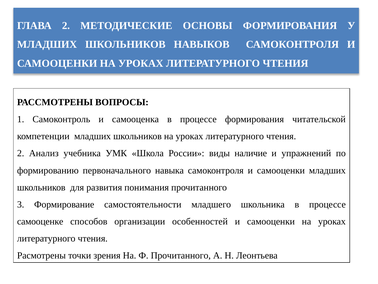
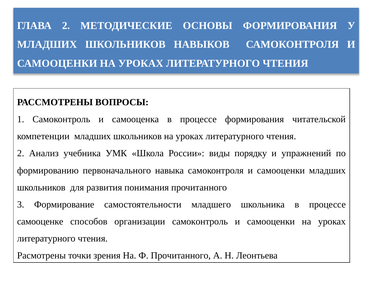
наличие: наличие -> порядку
организации особенностей: особенностей -> самоконтроль
